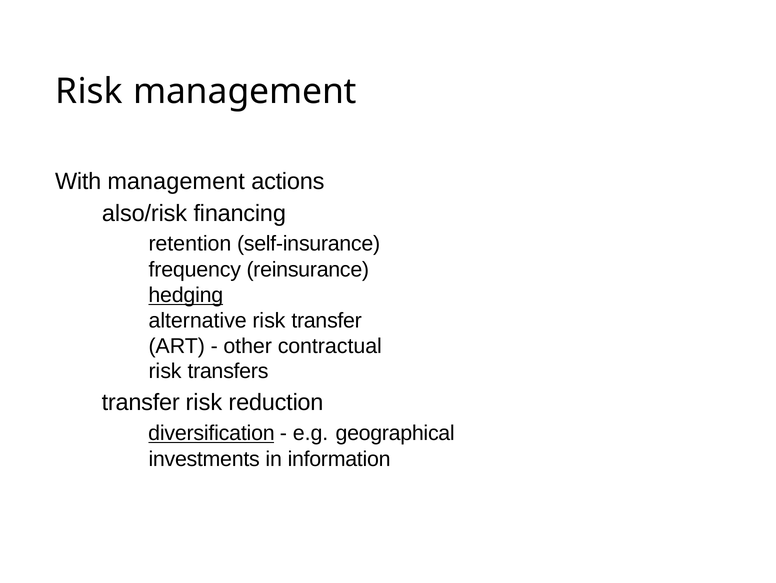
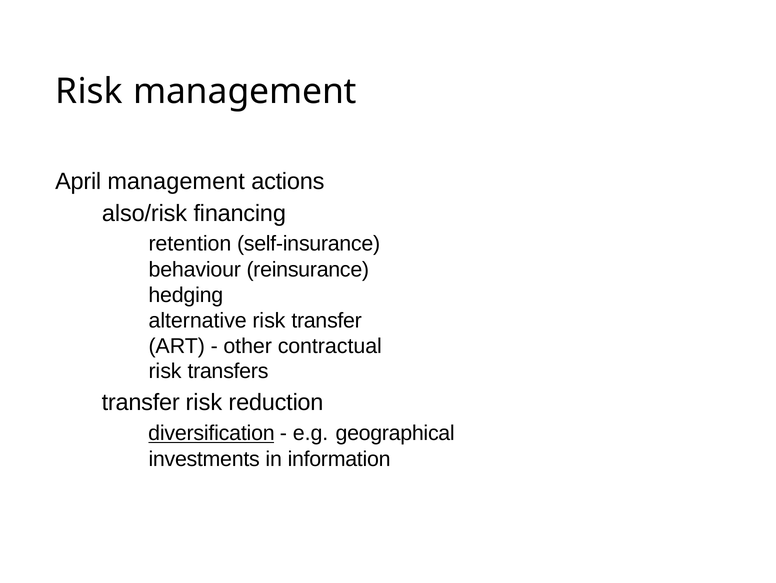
With: With -> April
frequency: frequency -> behaviour
hedging underline: present -> none
